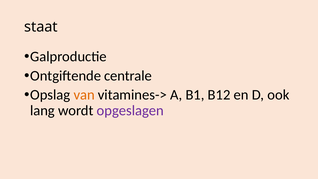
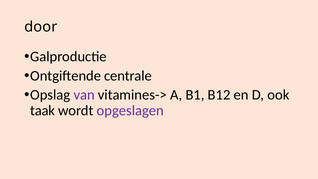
staat: staat -> door
van colour: orange -> purple
lang: lang -> taak
